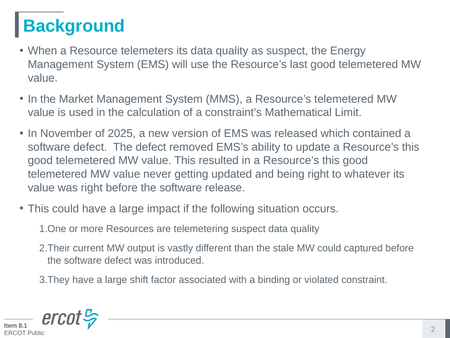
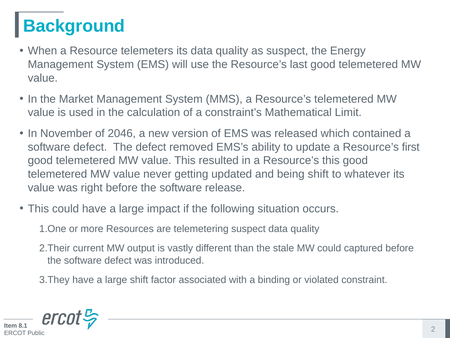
2025: 2025 -> 2046
update a Resource’s this: this -> first
being right: right -> shift
